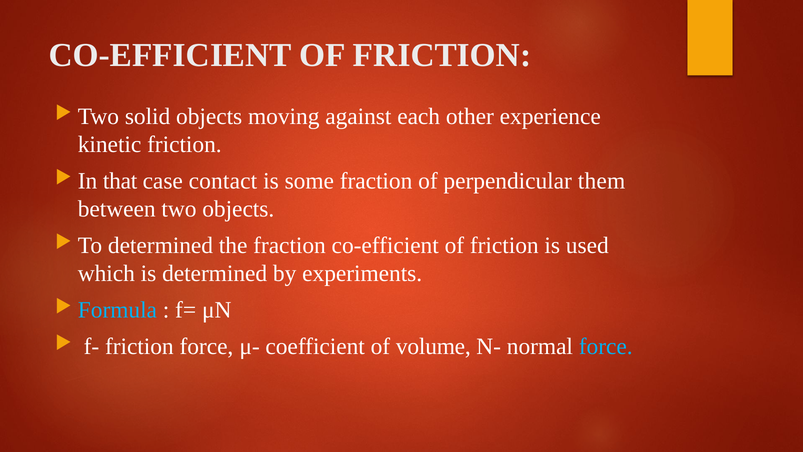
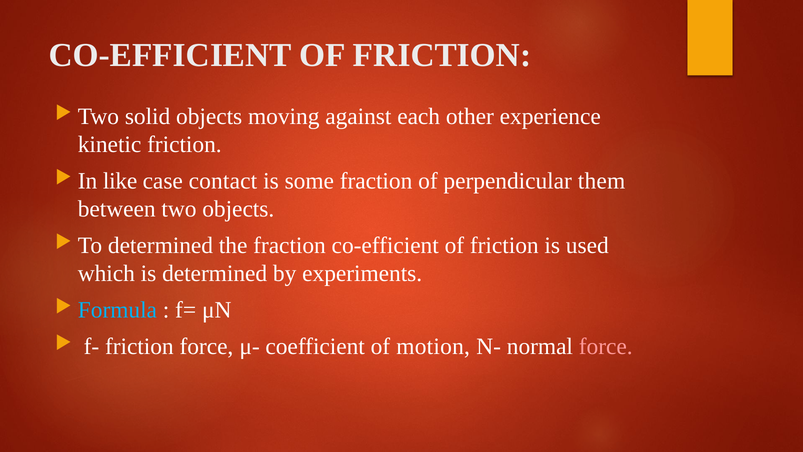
that: that -> like
volume: volume -> motion
force at (606, 346) colour: light blue -> pink
